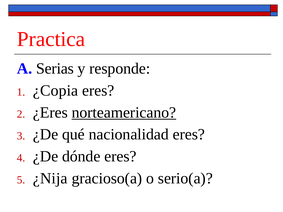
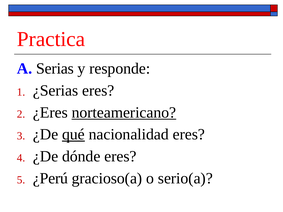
¿Copia: ¿Copia -> ¿Serias
qué underline: none -> present
¿Nija: ¿Nija -> ¿Perú
